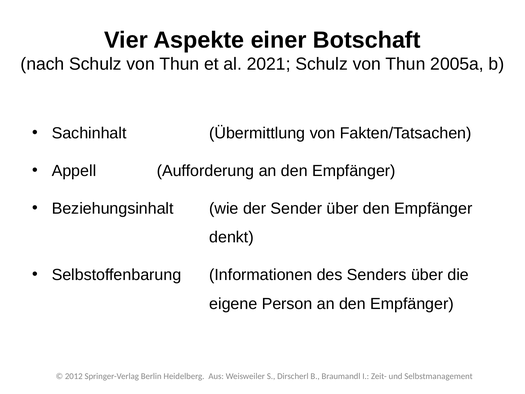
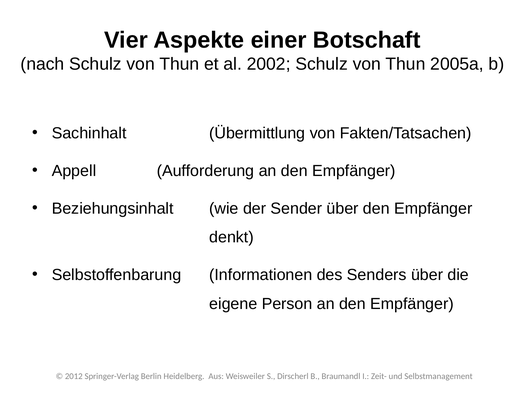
2021: 2021 -> 2002
